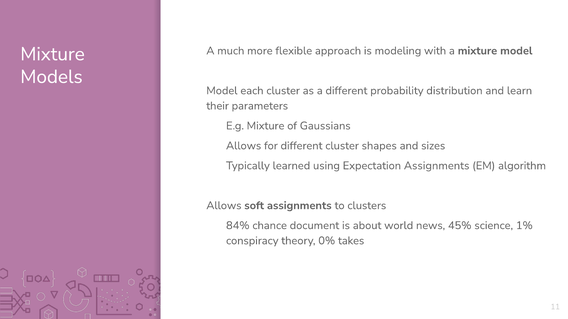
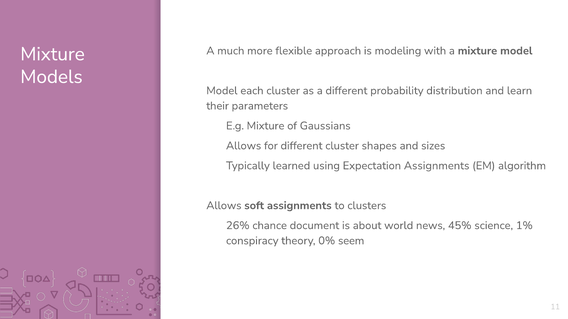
84%: 84% -> 26%
takes: takes -> seem
